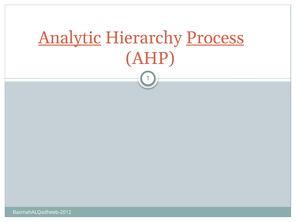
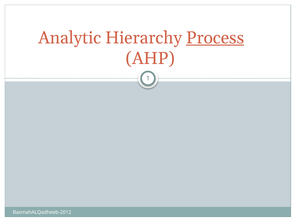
Analytic underline: present -> none
